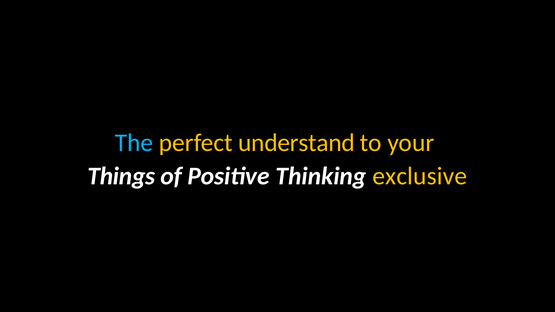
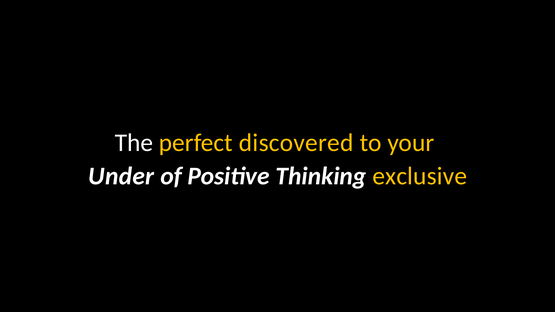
The colour: light blue -> white
understand: understand -> discovered
Things: Things -> Under
